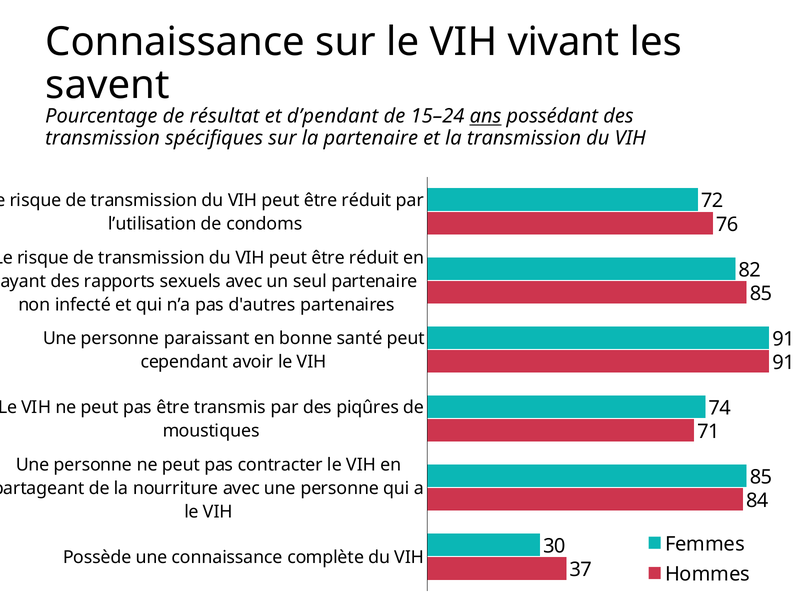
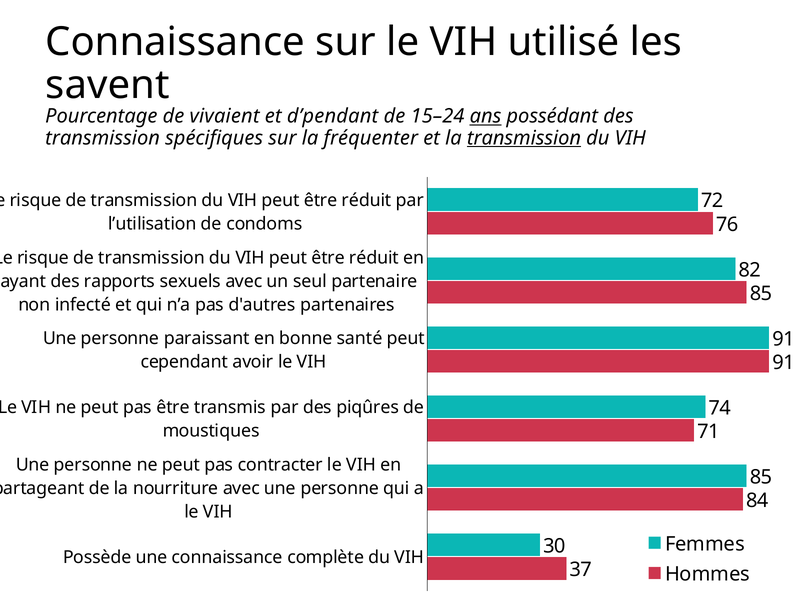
vivant: vivant -> utilisé
résultat: résultat -> vivaient
la partenaire: partenaire -> fréquenter
transmission at (524, 138) underline: none -> present
